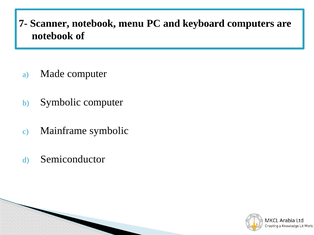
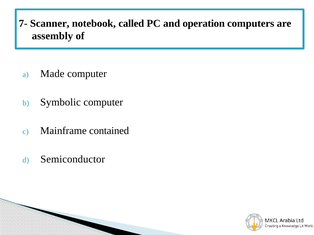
menu: menu -> called
keyboard: keyboard -> operation
notebook at (52, 36): notebook -> assembly
Mainframe symbolic: symbolic -> contained
